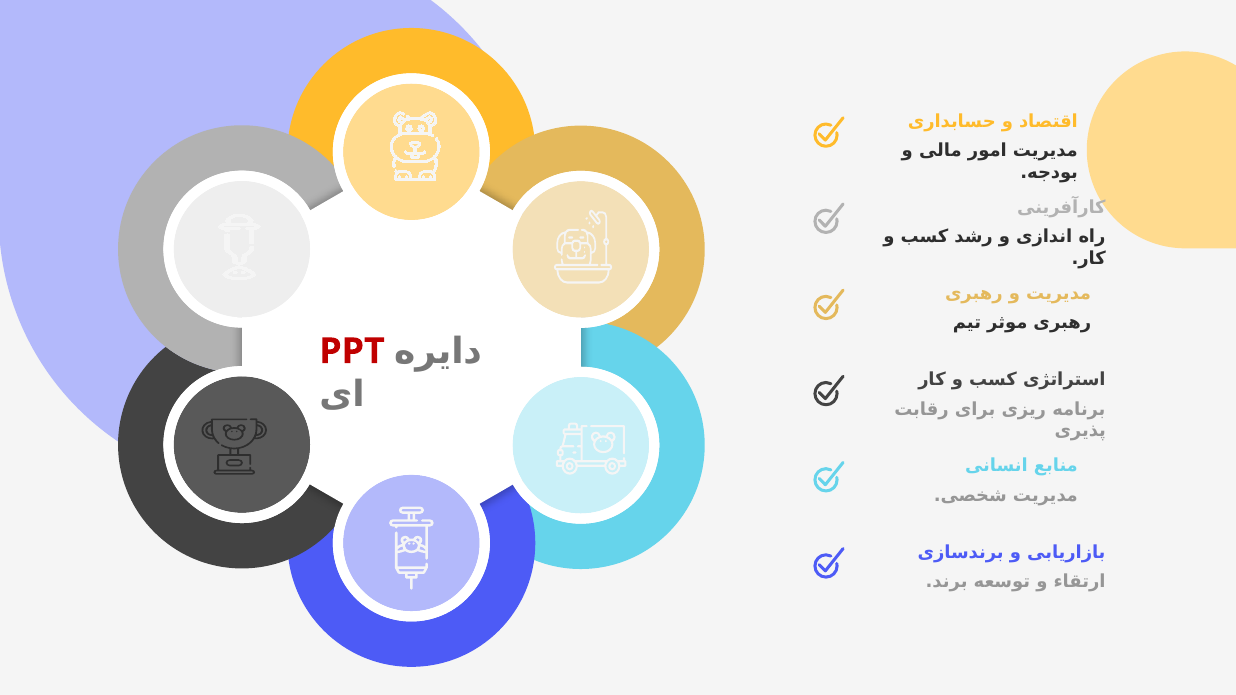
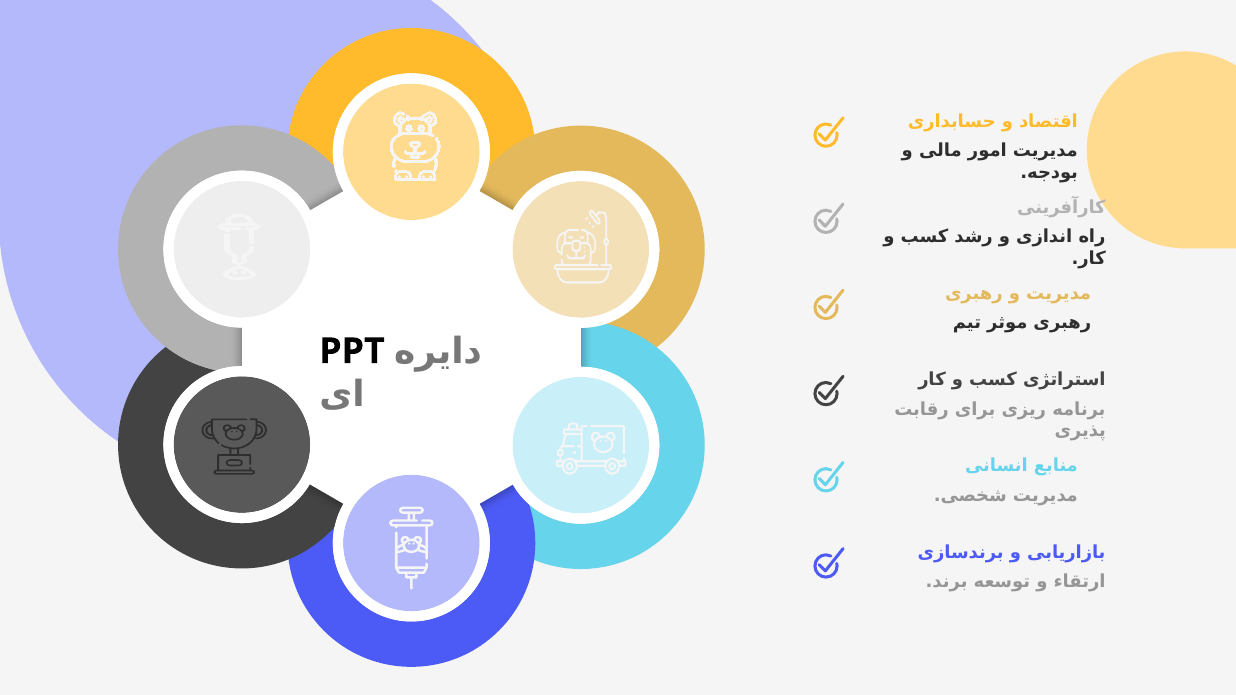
PPT colour: red -> black
